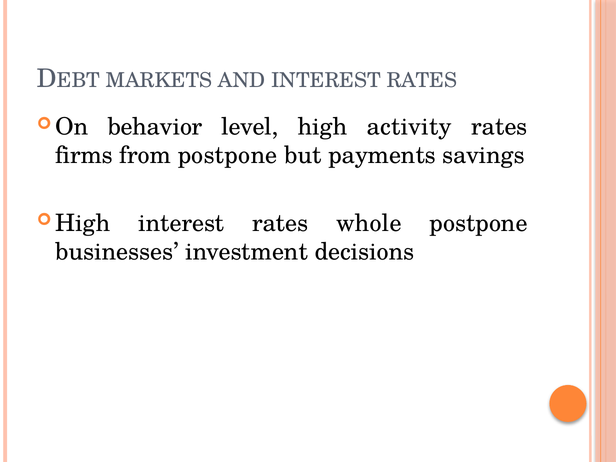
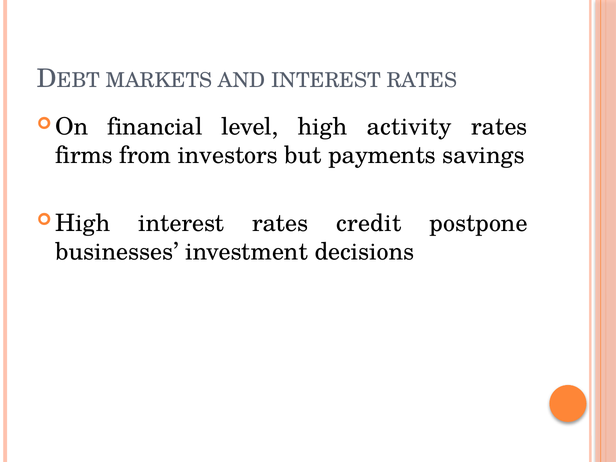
behavior: behavior -> financial
from postpone: postpone -> investors
whole: whole -> credit
